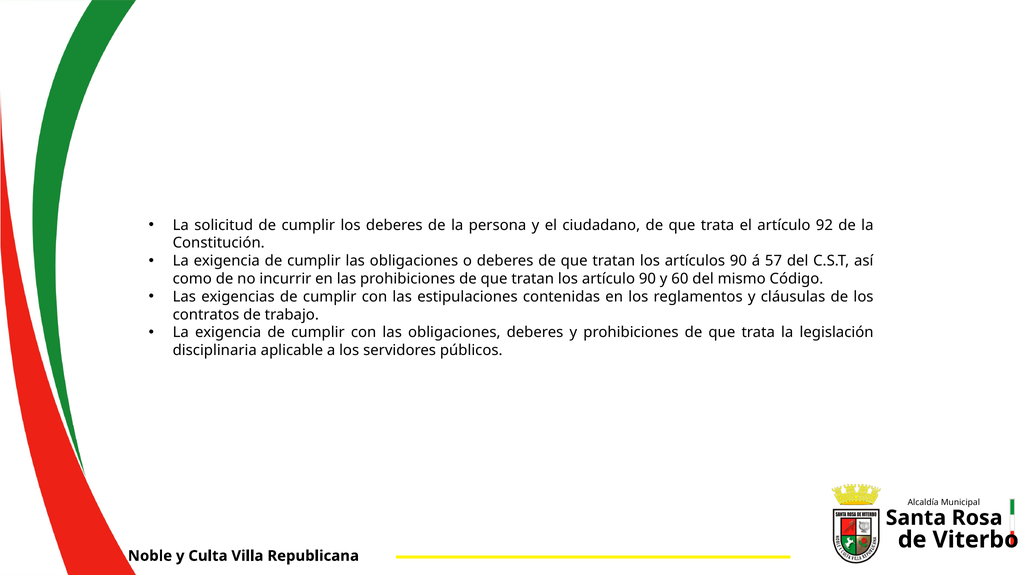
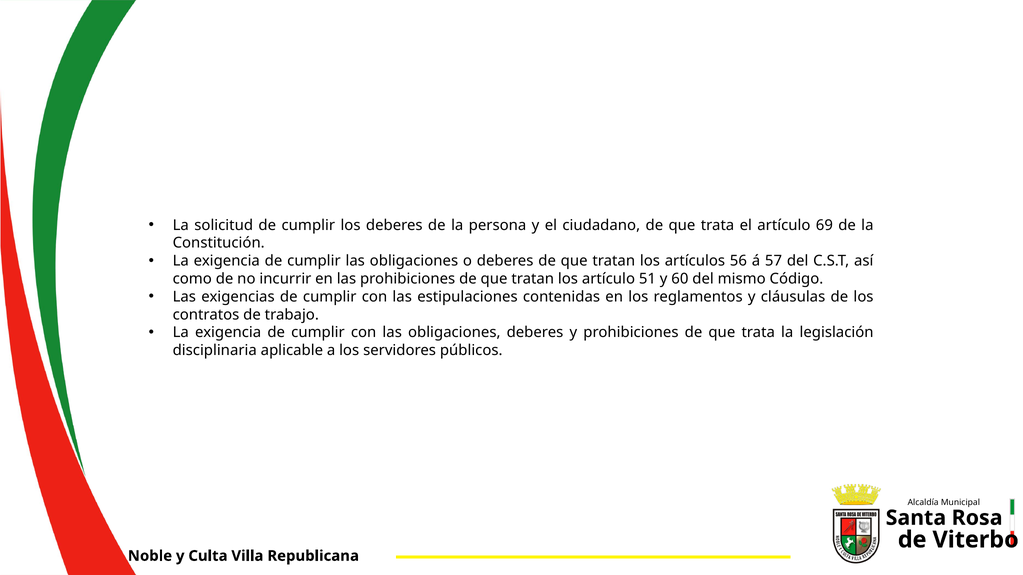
92: 92 -> 69
artículos 90: 90 -> 56
artículo 90: 90 -> 51
